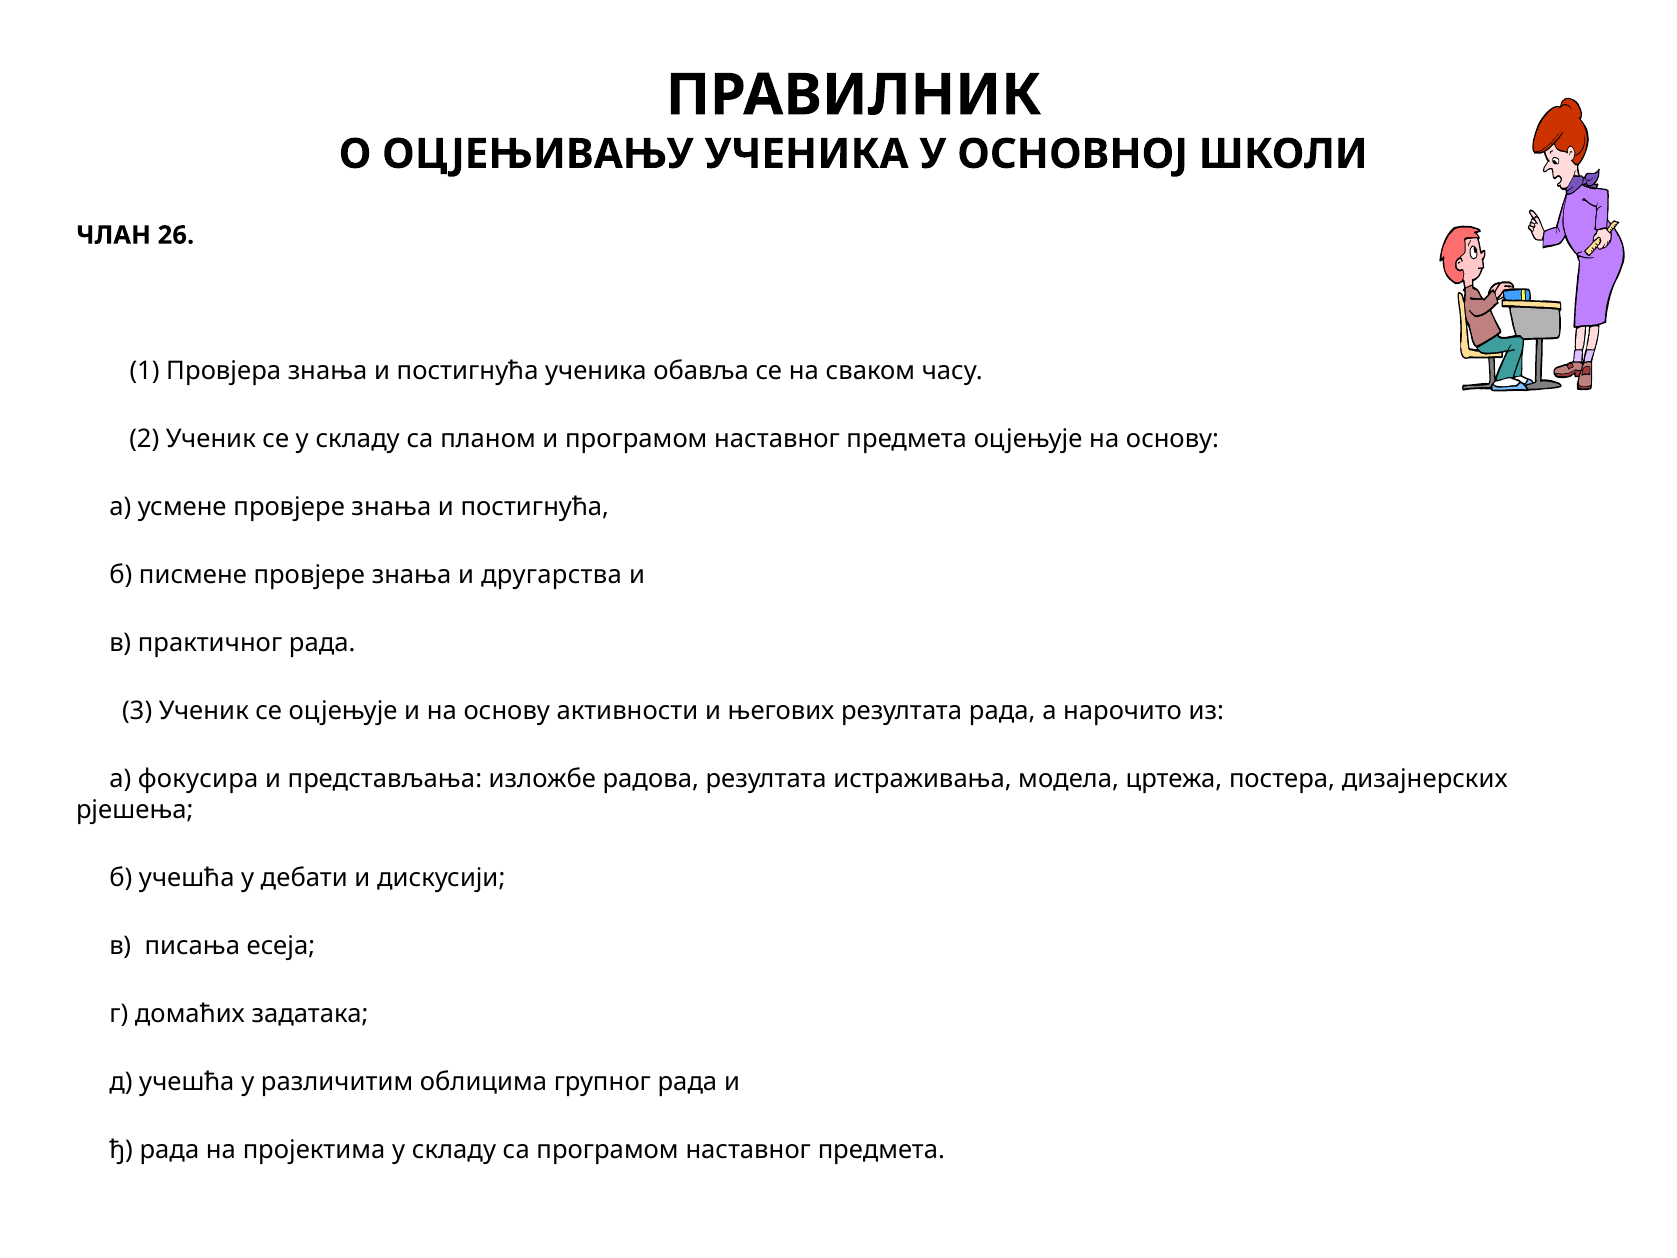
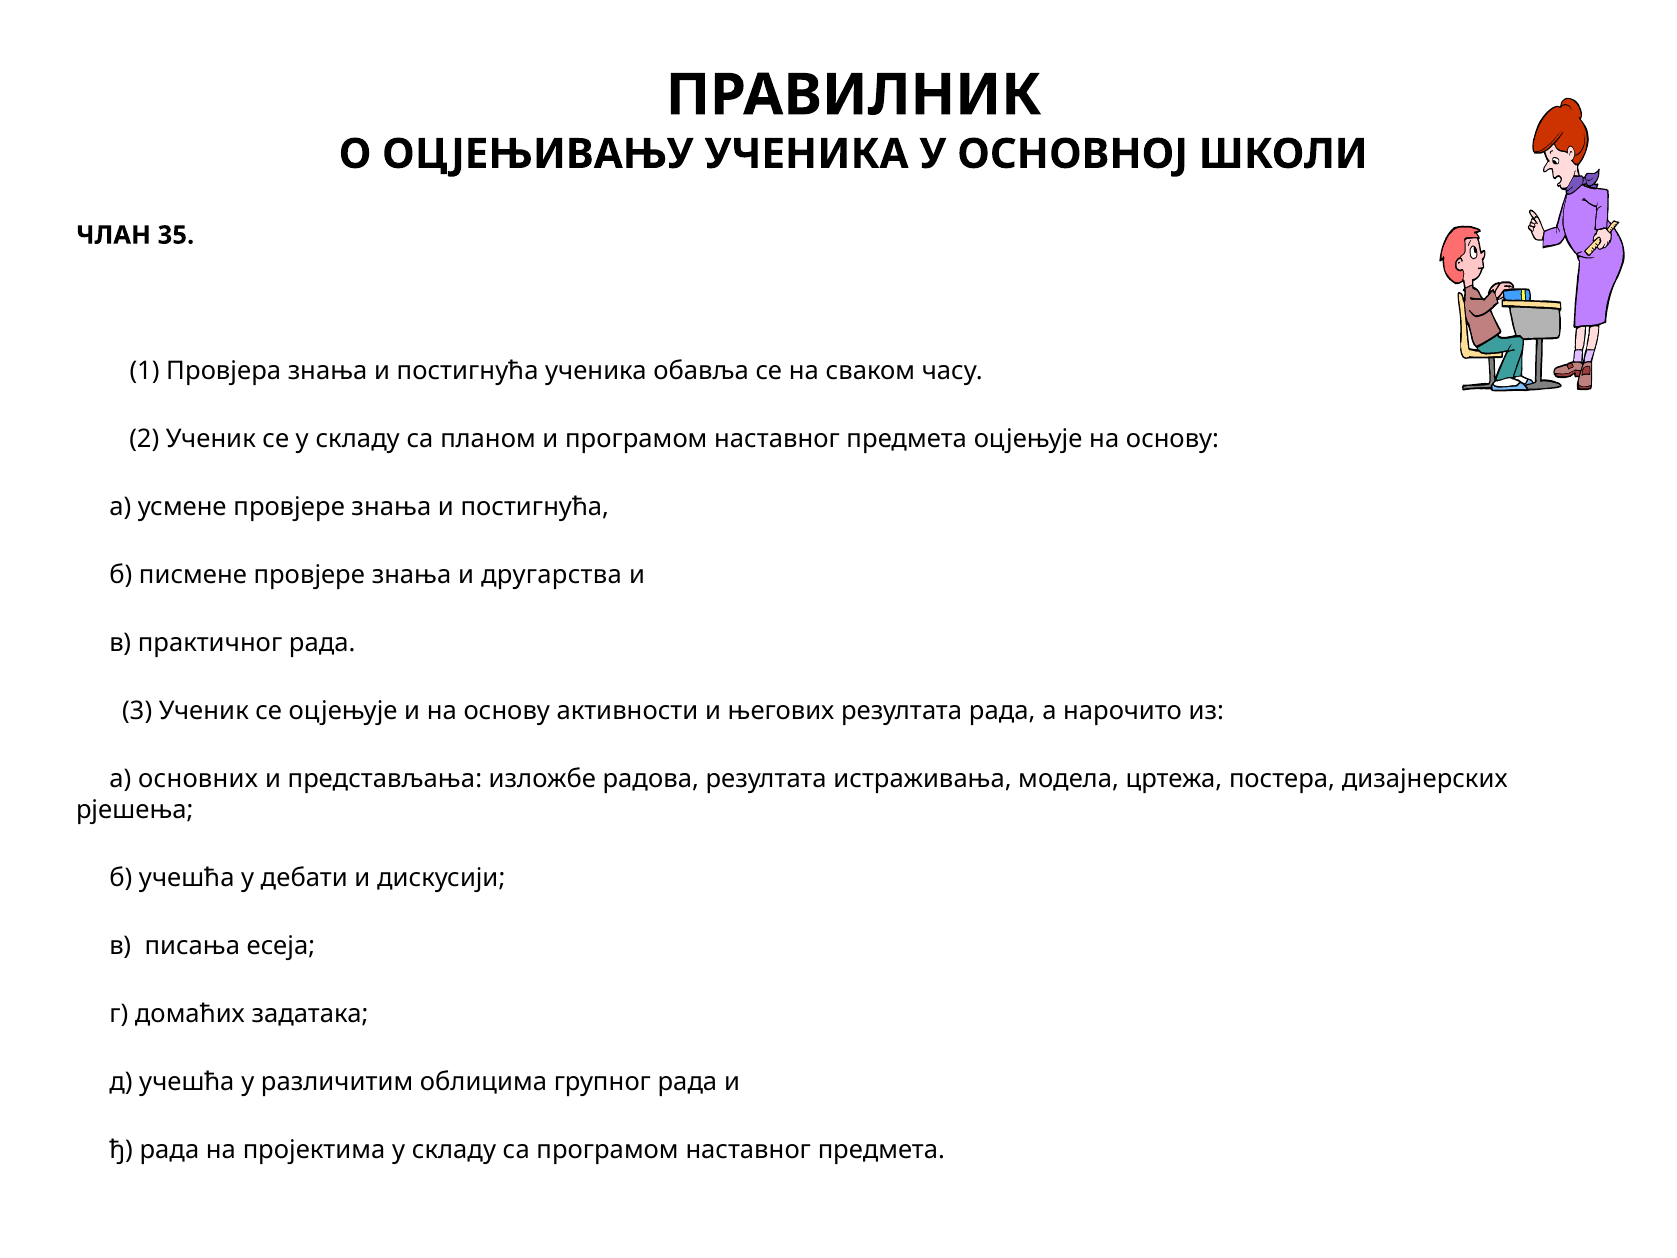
26: 26 -> 35
фокусира: фокусира -> основних
